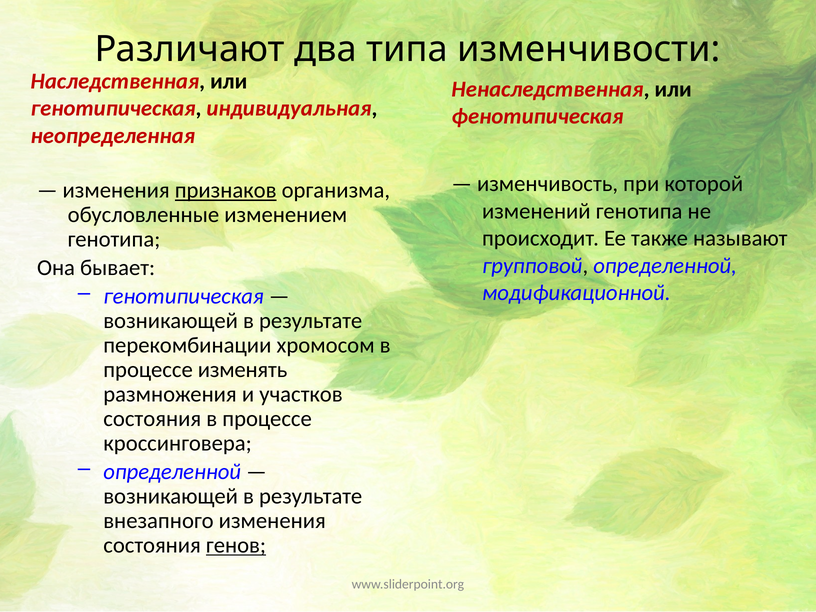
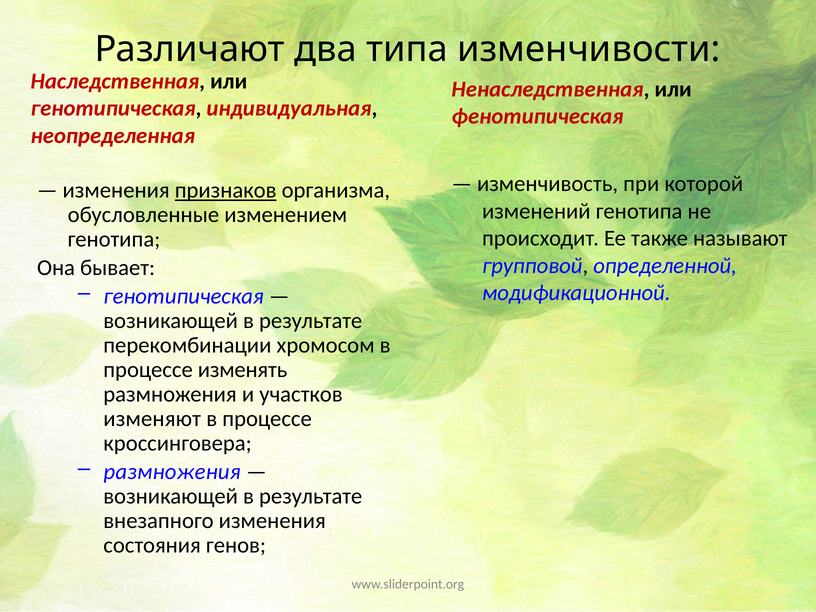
состояния at (152, 419): состояния -> изменяют
определенной at (172, 472): определенной -> размножения
генов underline: present -> none
